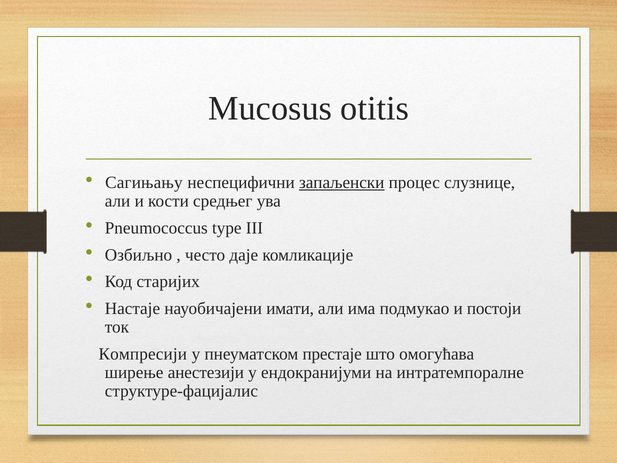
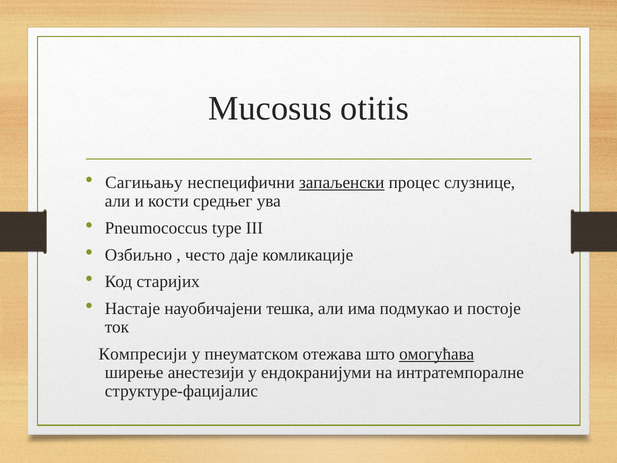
имати: имати -> тешка
постоји: постоји -> постоје
престаје: престаје -> отежава
омогућава underline: none -> present
